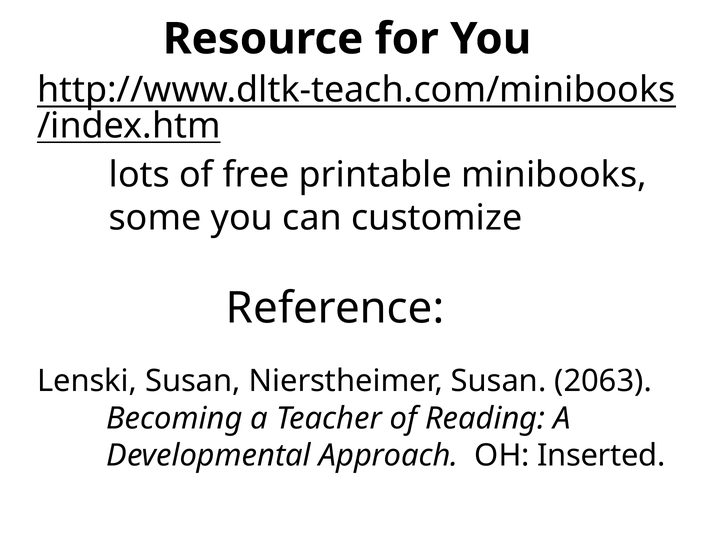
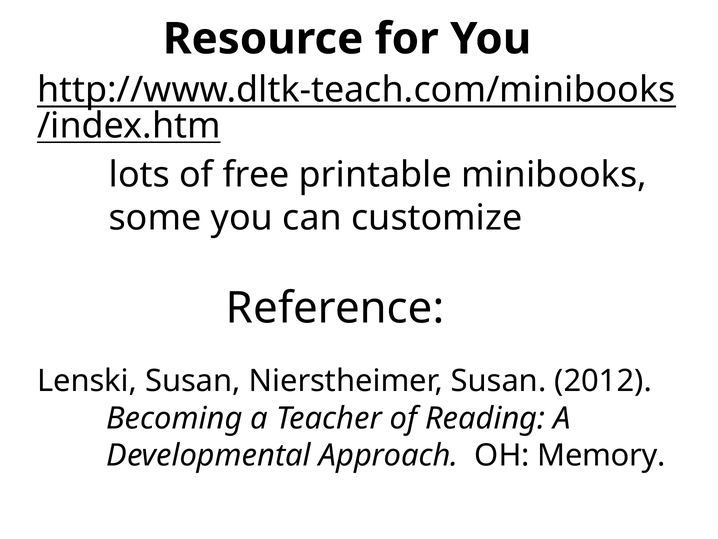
2063: 2063 -> 2012
Inserted: Inserted -> Memory
